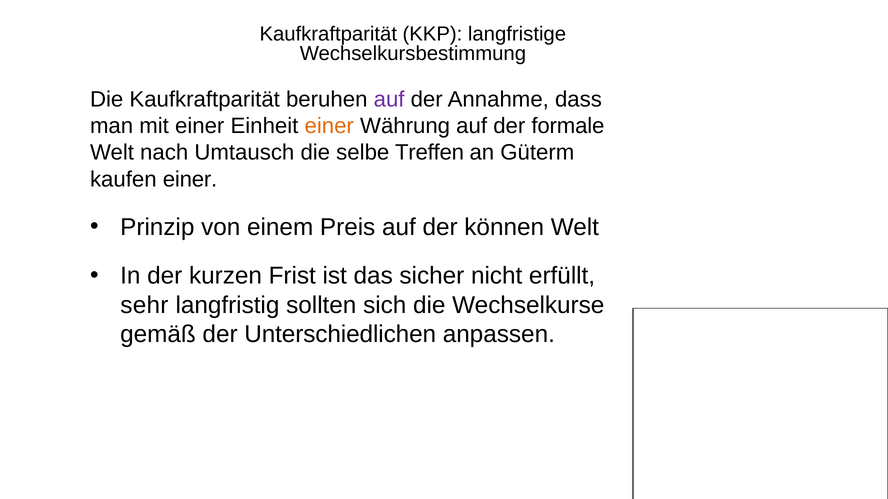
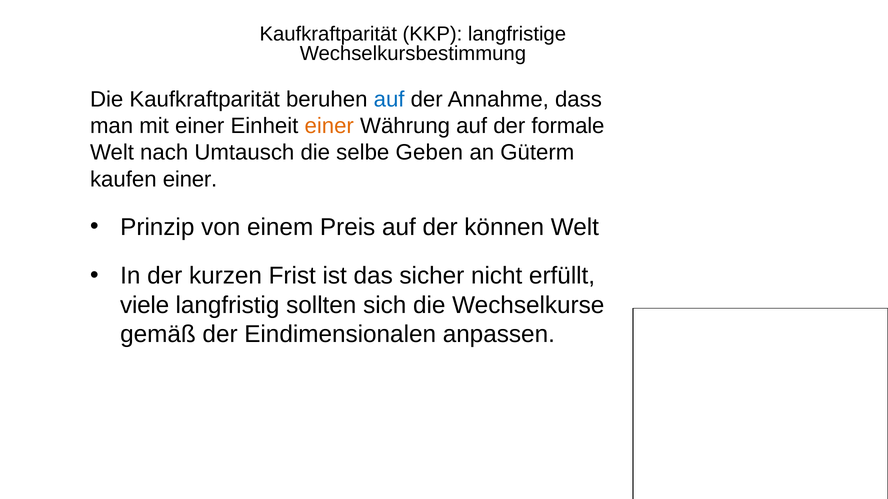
auf at (389, 99) colour: purple -> blue
Treffen: Treffen -> Geben
sehr: sehr -> viele
Unterschiedlichen: Unterschiedlichen -> Eindimensionalen
